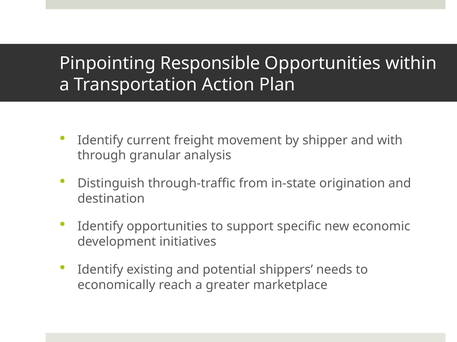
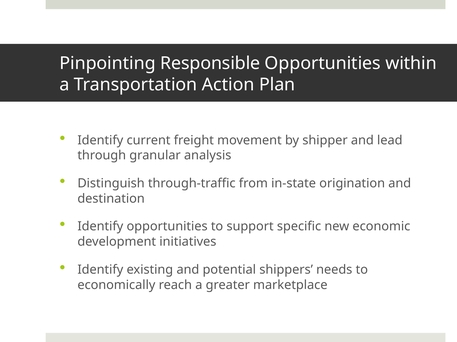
with: with -> lead
